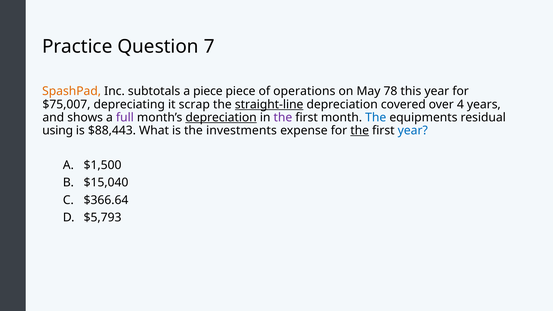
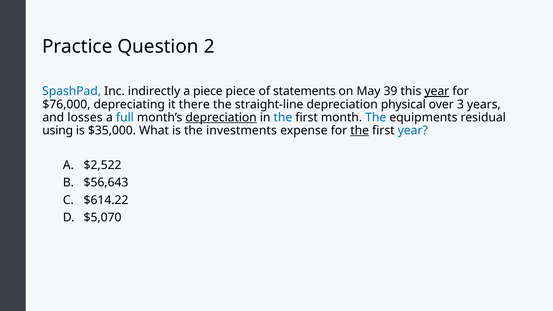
7: 7 -> 2
SpashPad colour: orange -> blue
subtotals: subtotals -> indirectly
operations: operations -> statements
78: 78 -> 39
year at (437, 91) underline: none -> present
$75,007: $75,007 -> $76,000
scrap: scrap -> there
straight-line underline: present -> none
covered: covered -> physical
4: 4 -> 3
shows: shows -> losses
full colour: purple -> blue
the at (283, 117) colour: purple -> blue
$88,443: $88,443 -> $35,000
$1,500: $1,500 -> $2,522
$15,040: $15,040 -> $56,643
$366.64: $366.64 -> $614.22
$5,793: $5,793 -> $5,070
